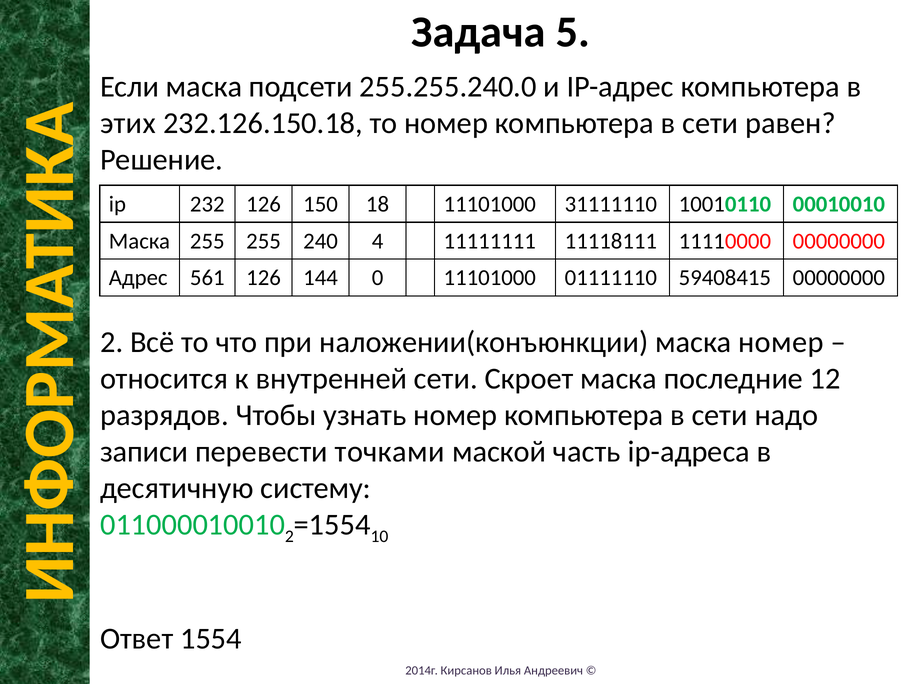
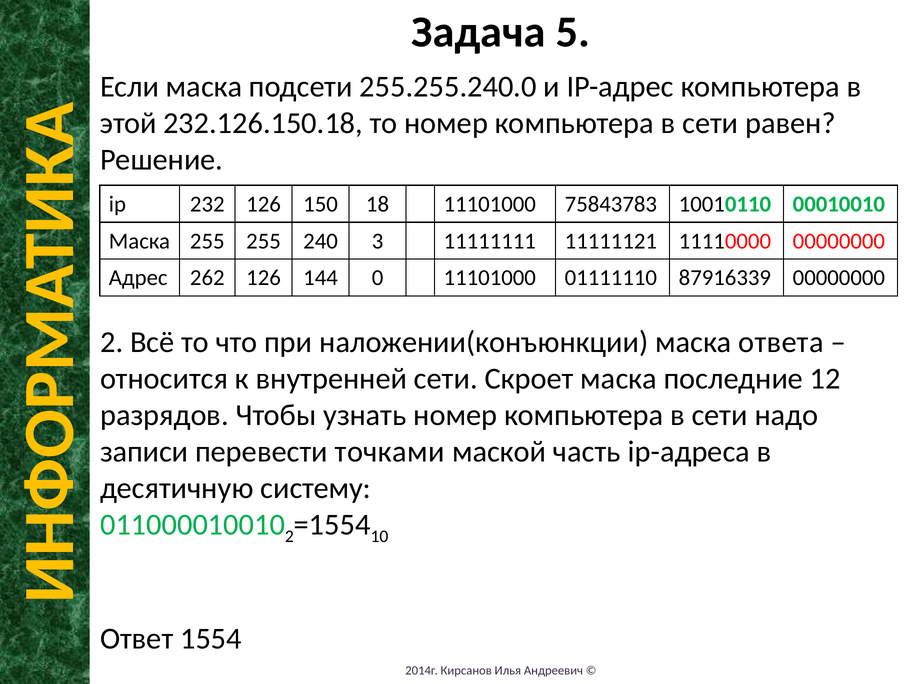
этих: этих -> этой
31111110: 31111110 -> 75843783
4: 4 -> 3
11118111: 11118111 -> 11111121
561: 561 -> 262
59408415: 59408415 -> 87916339
маска номер: номер -> ответа
